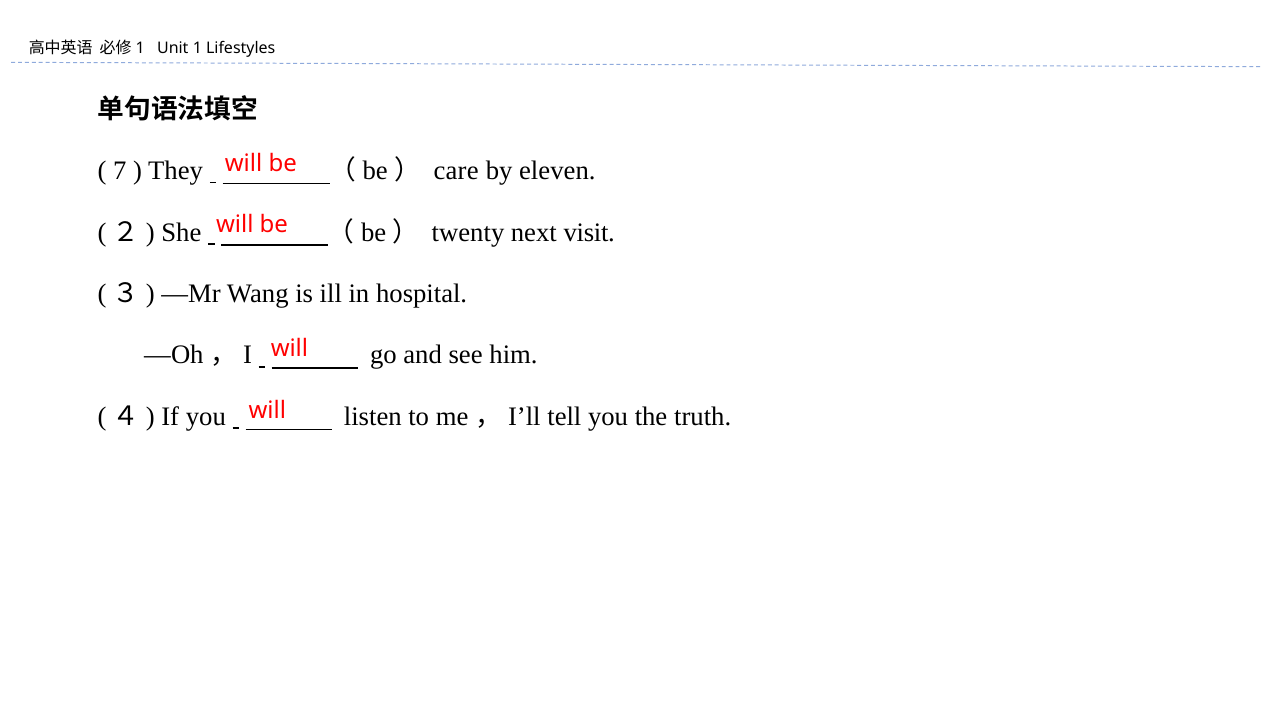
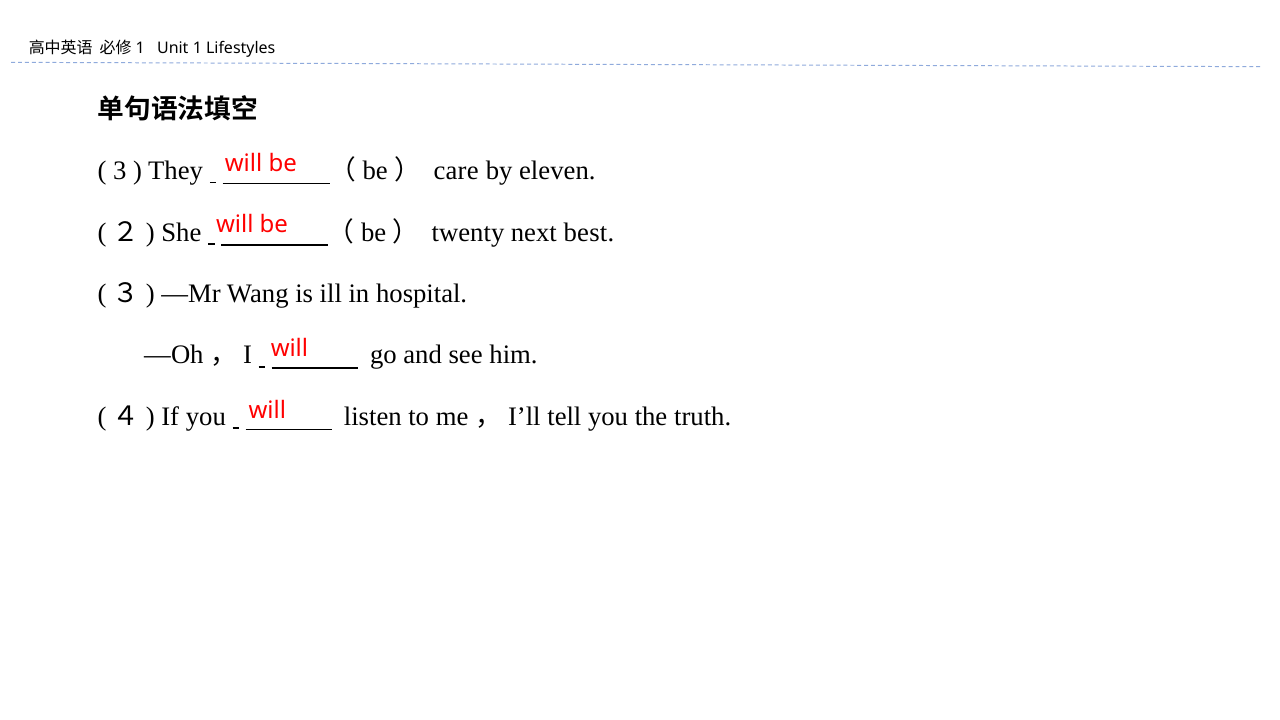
7: 7 -> 3
visit: visit -> best
